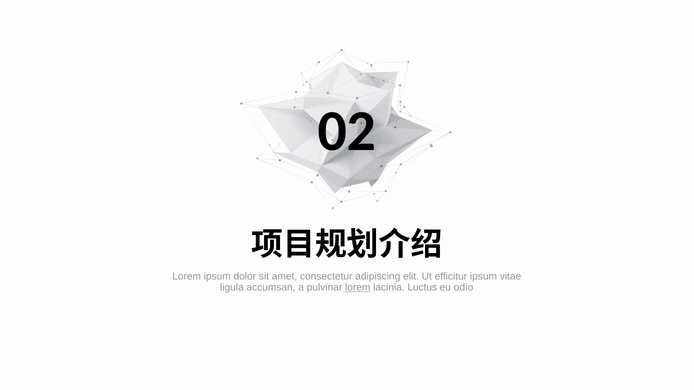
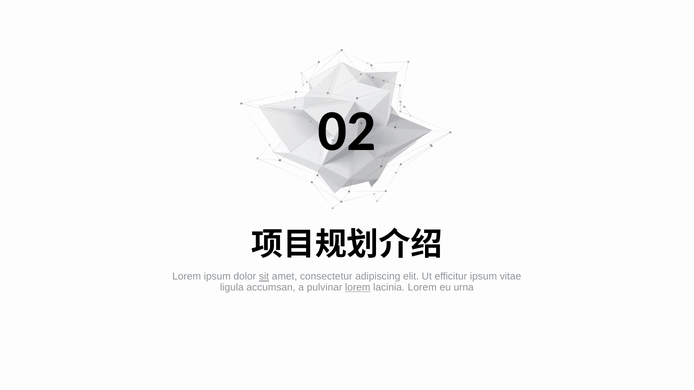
sit underline: none -> present
lacinia Luctus: Luctus -> Lorem
odio: odio -> urna
